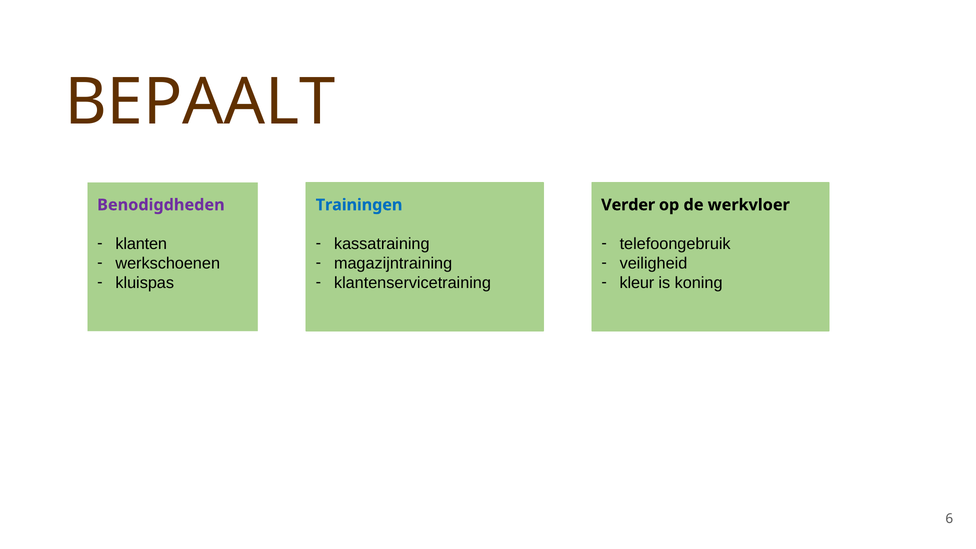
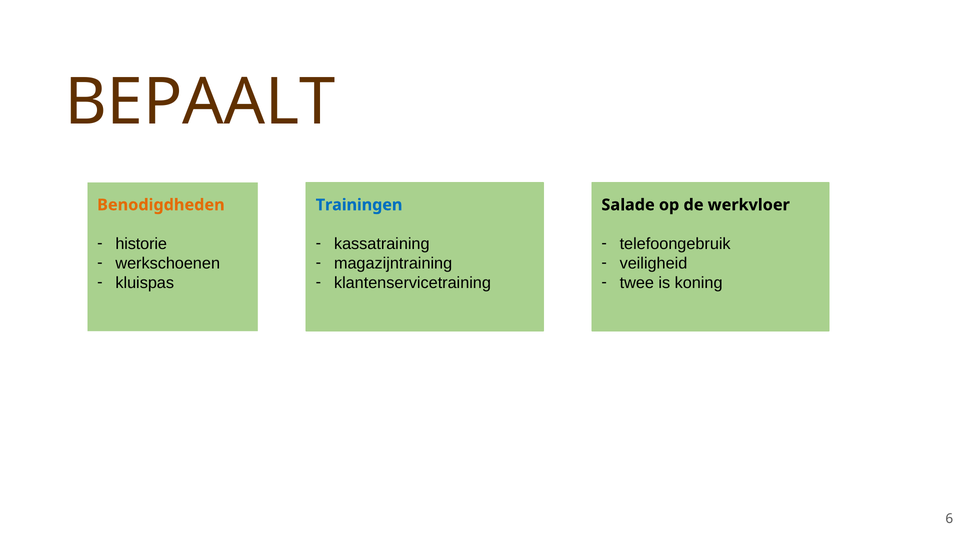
Benodigdheden colour: purple -> orange
Verder: Verder -> Salade
klanten: klanten -> historie
kleur: kleur -> twee
